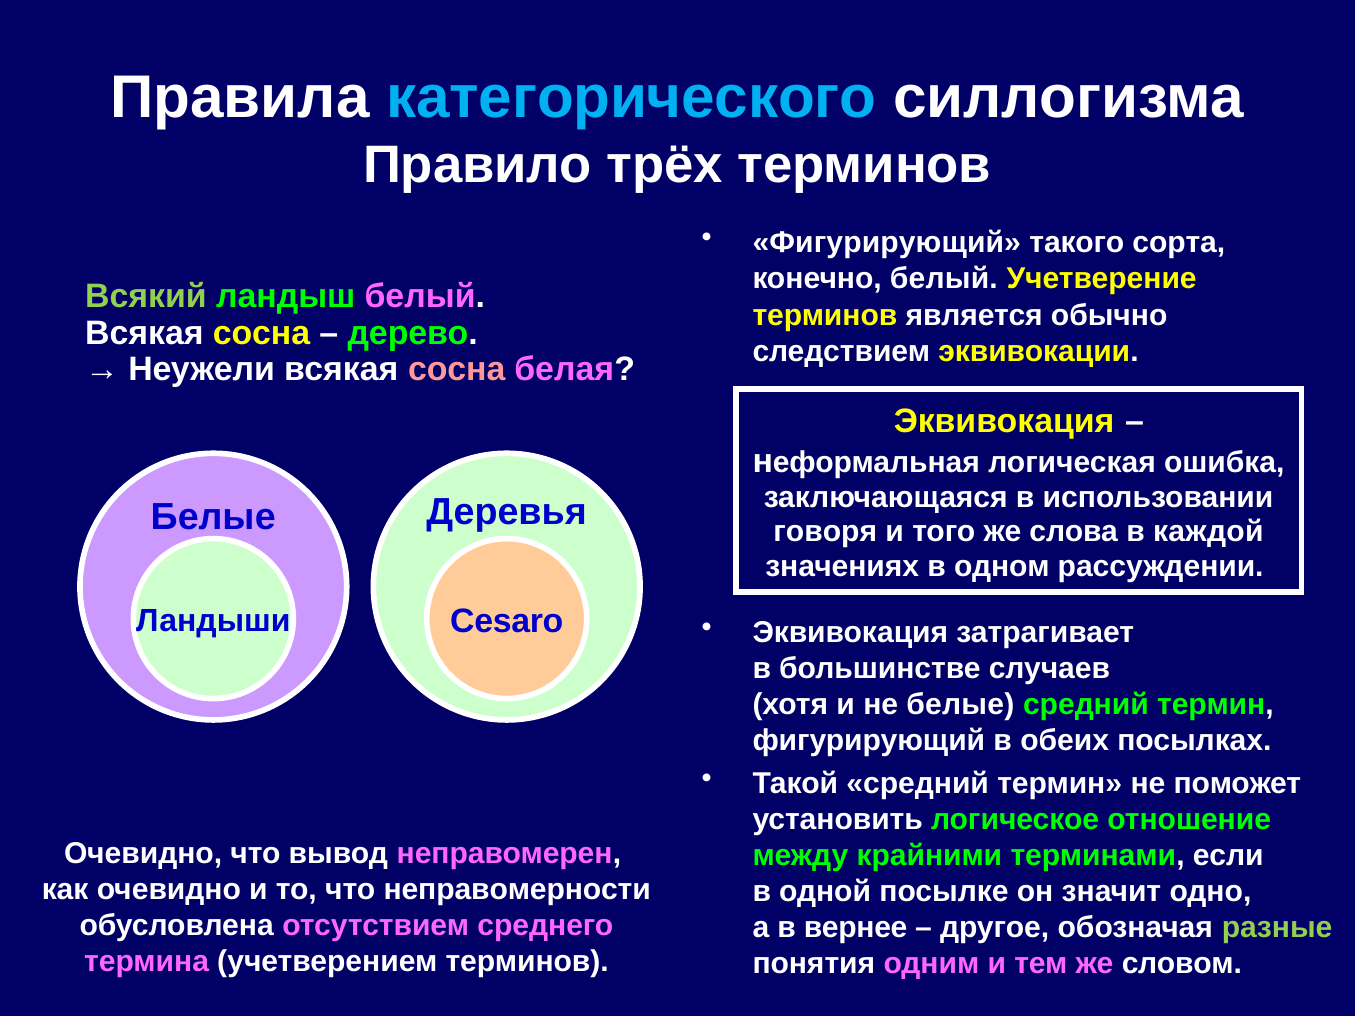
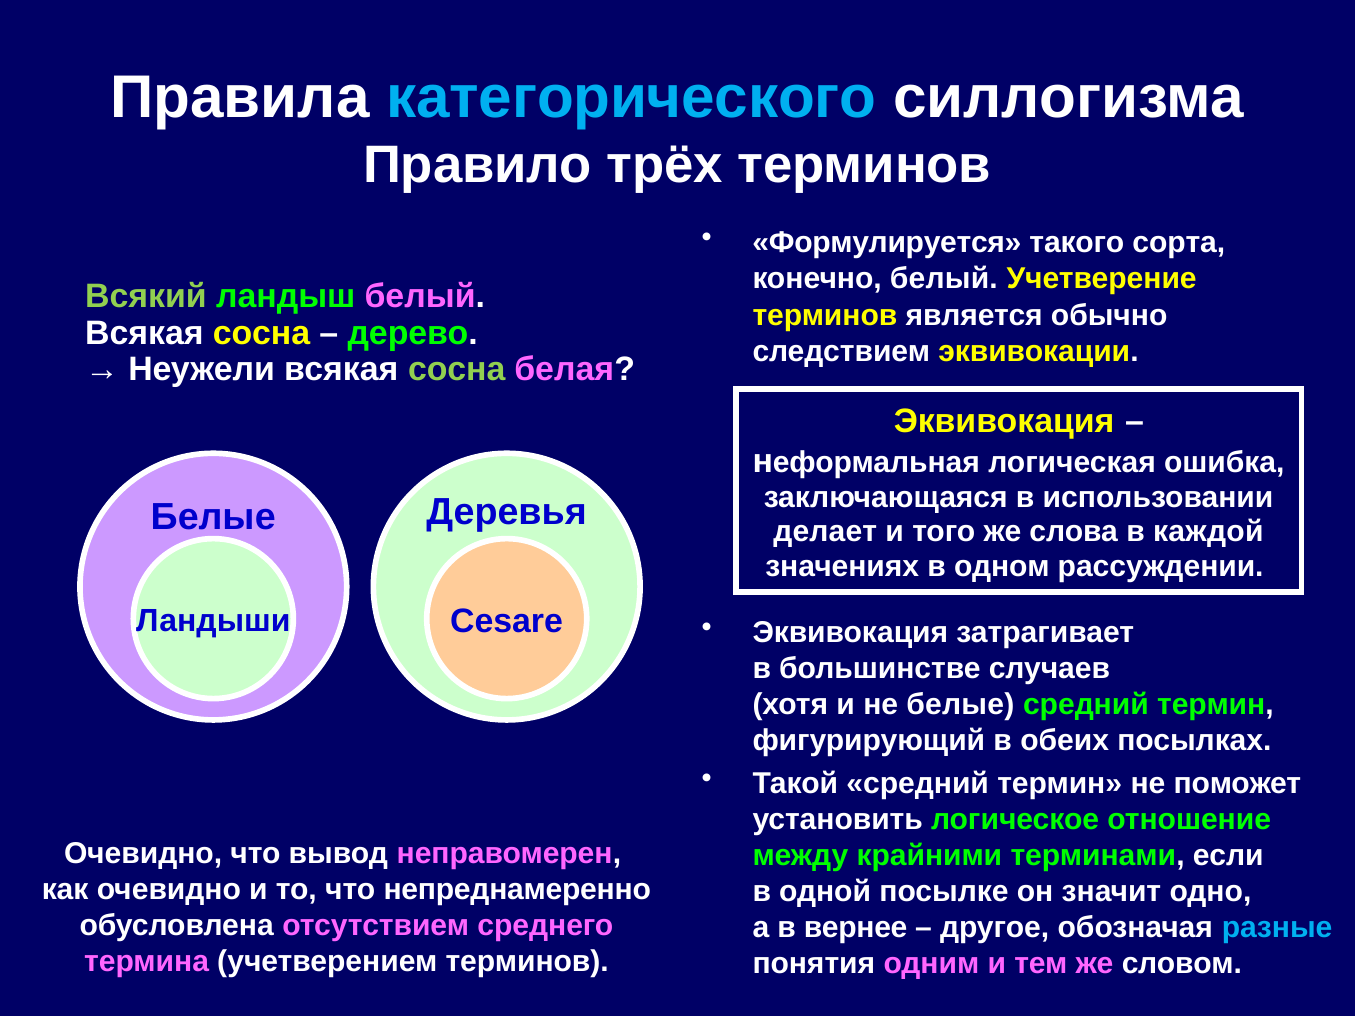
Фигурирующий at (887, 243): Фигурирующий -> Формулируется
сосна at (457, 370) colour: pink -> light green
говоря: говоря -> делает
Cesaro: Cesaro -> Cesare
неправомерности: неправомерности -> непреднамеренно
разные colour: light green -> light blue
